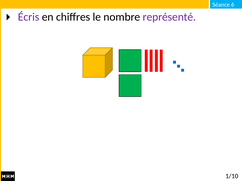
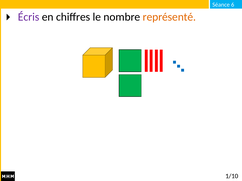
représenté colour: purple -> orange
